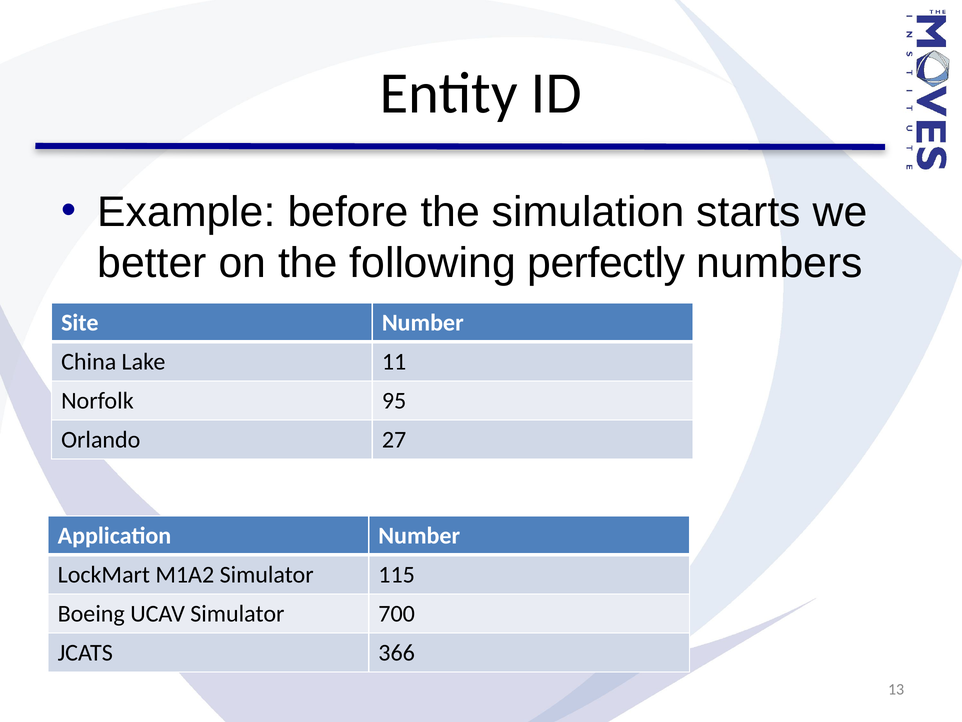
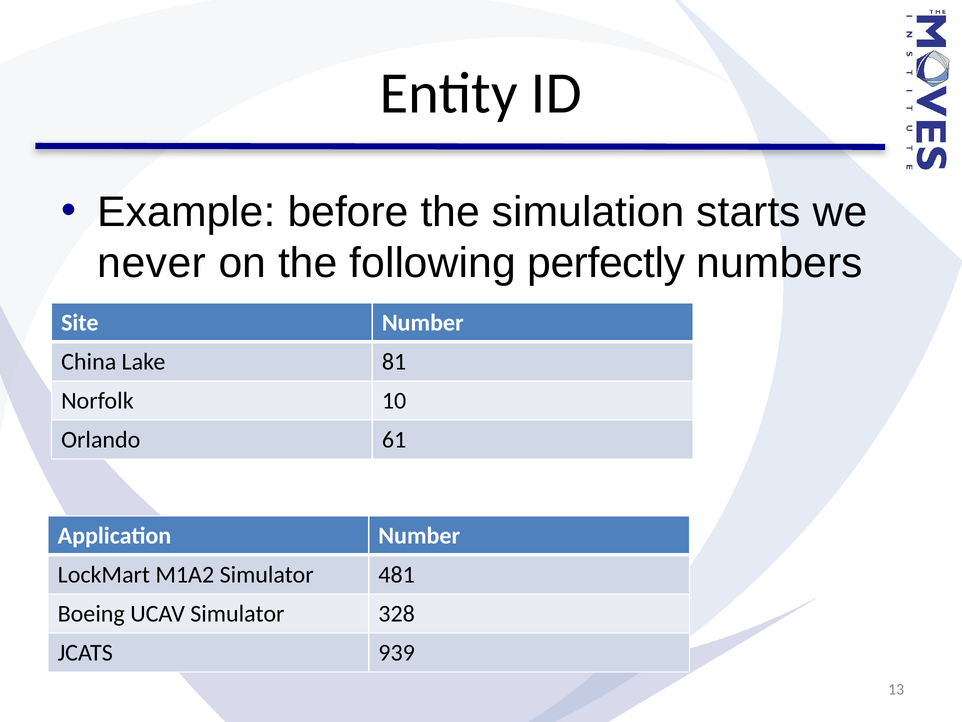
better: better -> never
11: 11 -> 81
95: 95 -> 10
27: 27 -> 61
115: 115 -> 481
700: 700 -> 328
366: 366 -> 939
